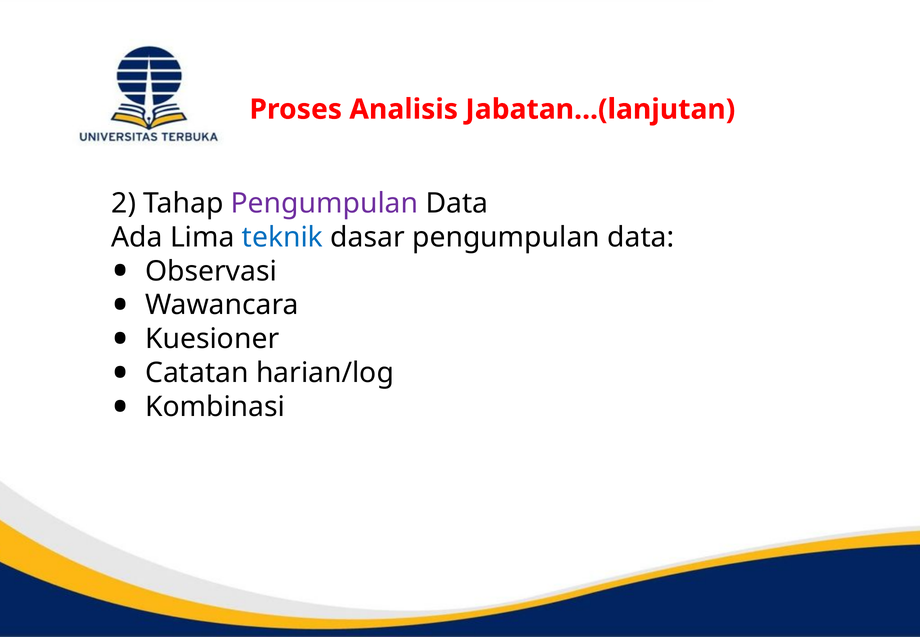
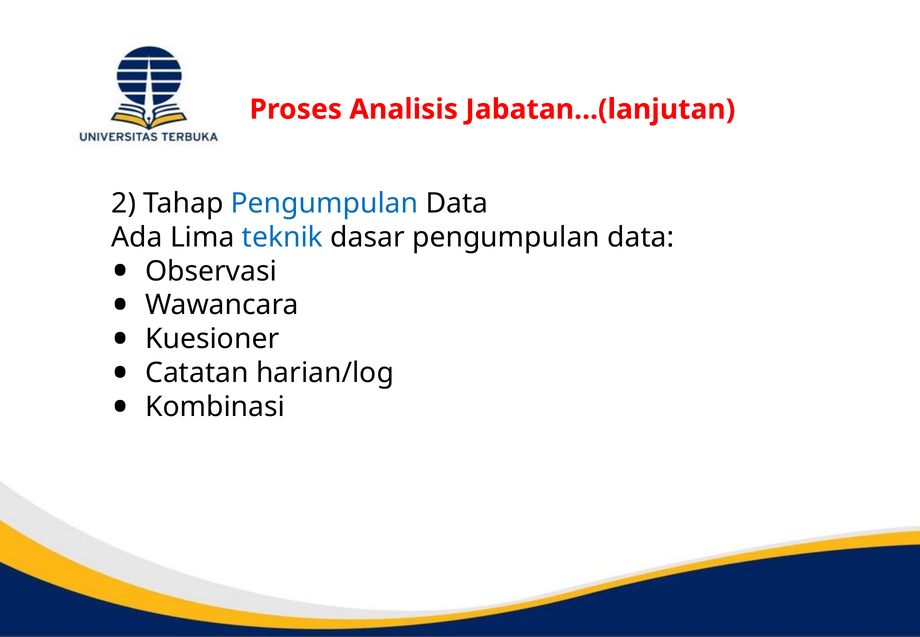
Pengumpulan at (325, 203) colour: purple -> blue
